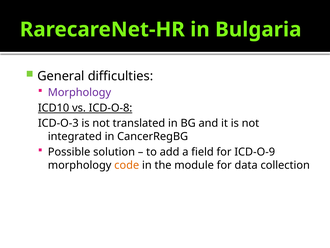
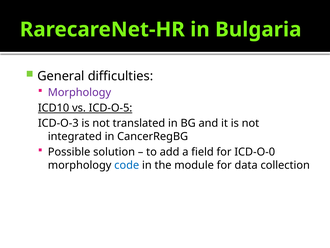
ICD-O-8: ICD-O-8 -> ICD-O-5
ICD-O-9: ICD-O-9 -> ICD-O-0
code colour: orange -> blue
